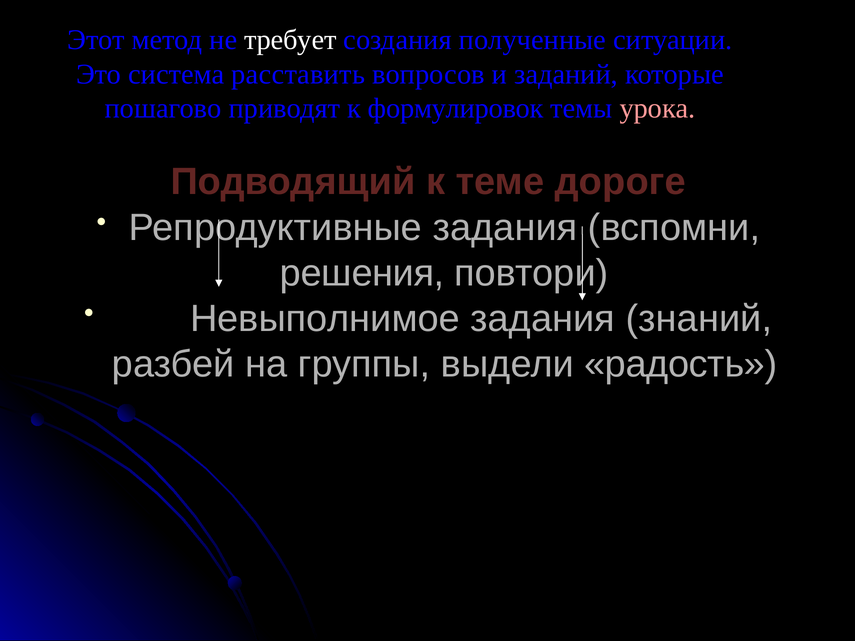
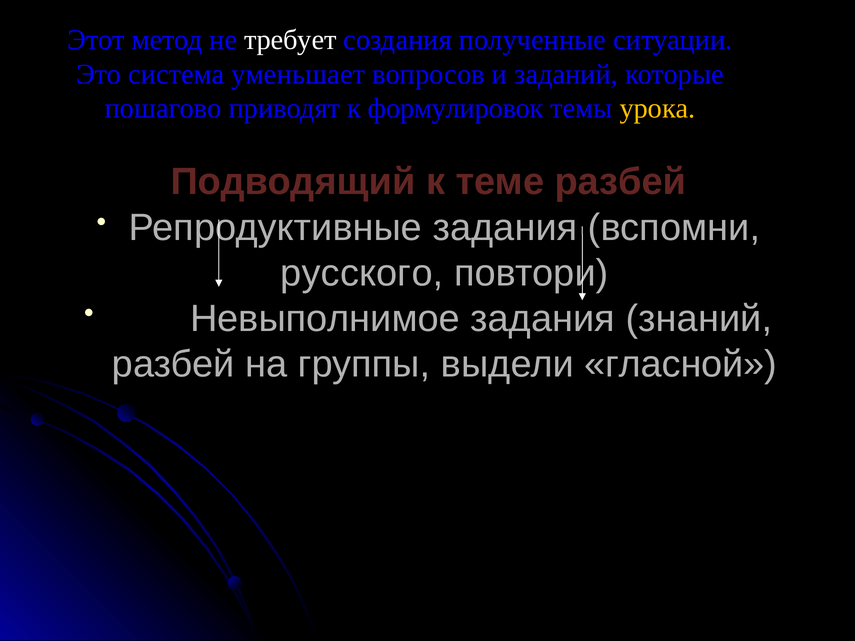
расставить: расставить -> уменьшает
урока colour: pink -> yellow
теме дороге: дороге -> разбей
решения: решения -> русского
радость: радость -> гласной
